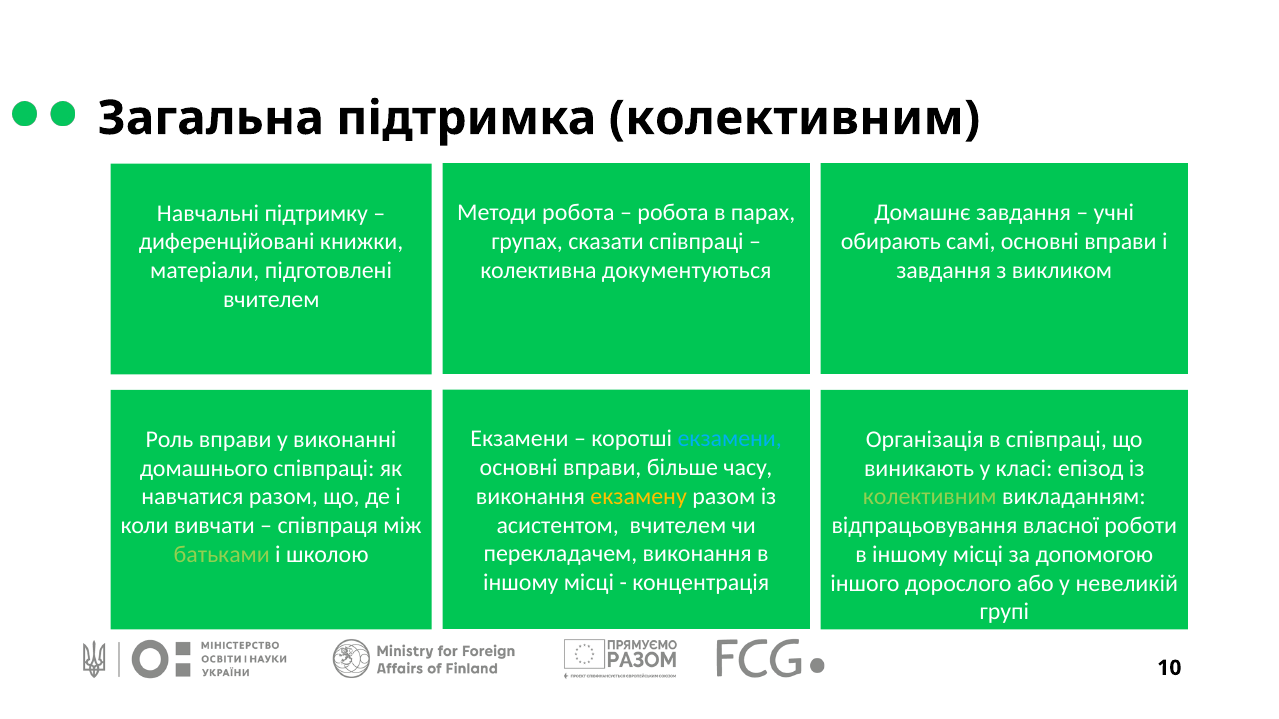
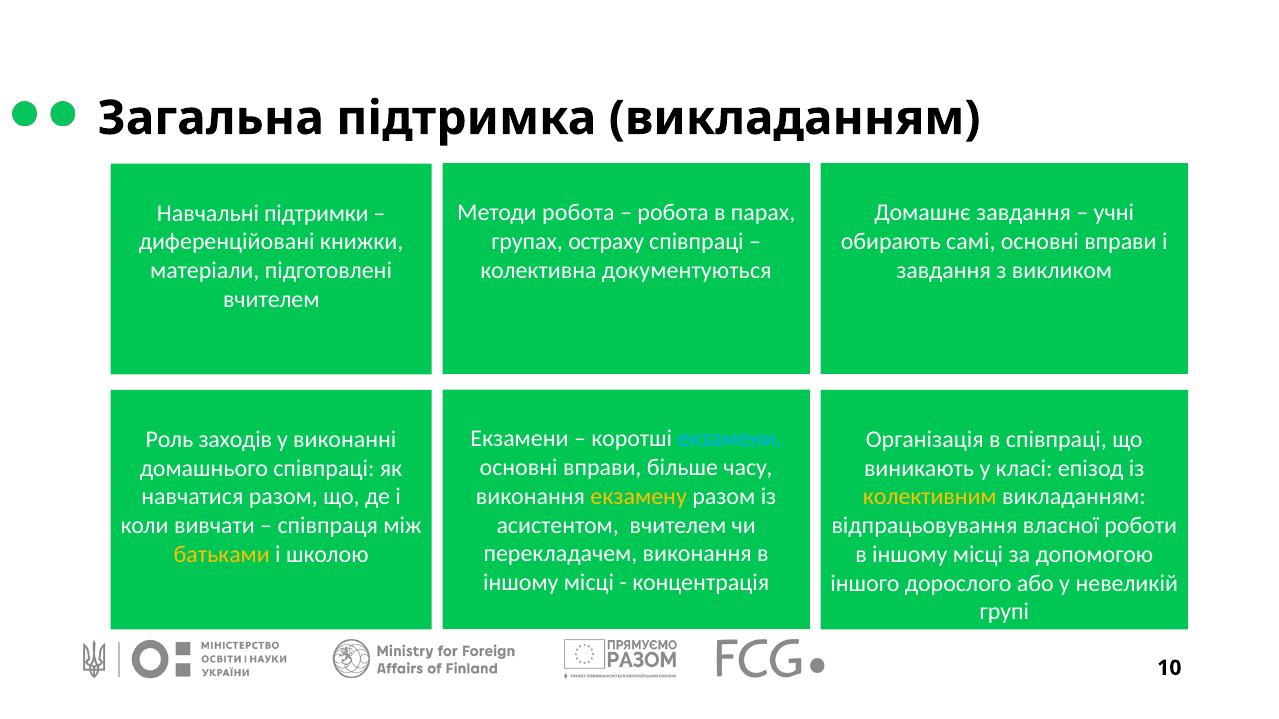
підтримка колективним: колективним -> викладанням
підтримку: підтримку -> підтримки
сказати: сказати -> остраху
Роль вправи: вправи -> заходів
колективним at (930, 497) colour: light green -> yellow
батьками colour: light green -> yellow
